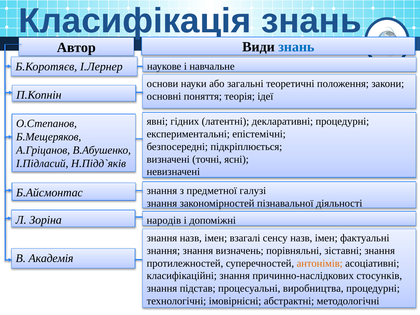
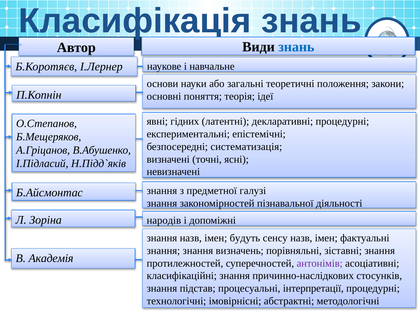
підкріплюється: підкріплюється -> систематизація
взагалі: взагалі -> будуть
антонімів colour: orange -> purple
виробництва: виробництва -> інтерпретації
